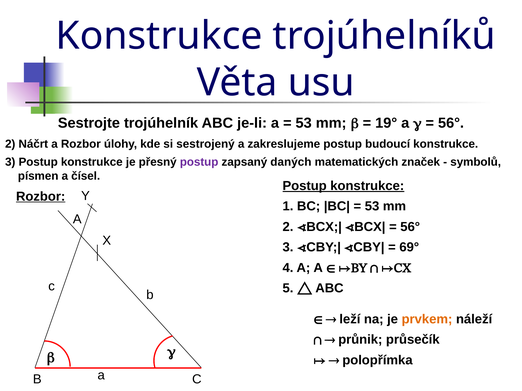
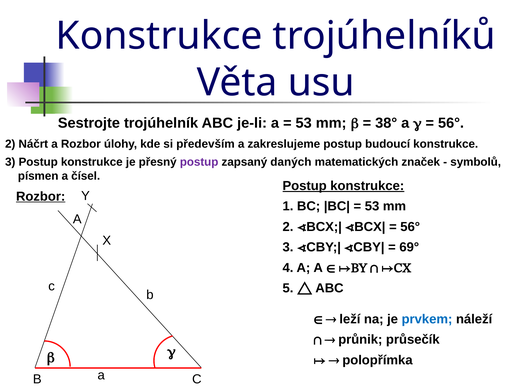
19°: 19° -> 38°
sestrojený: sestrojený -> především
prvkem colour: orange -> blue
